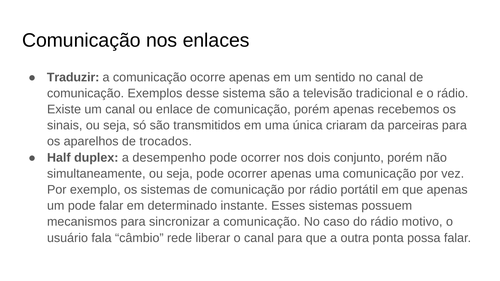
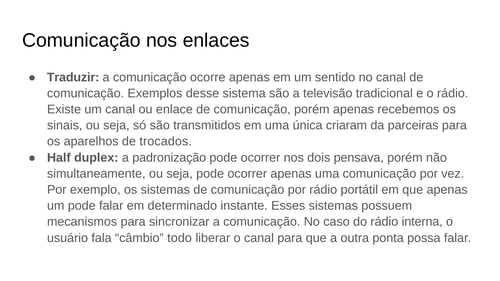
desempenho: desempenho -> padronização
conjunto: conjunto -> pensava
motivo: motivo -> interna
rede: rede -> todo
